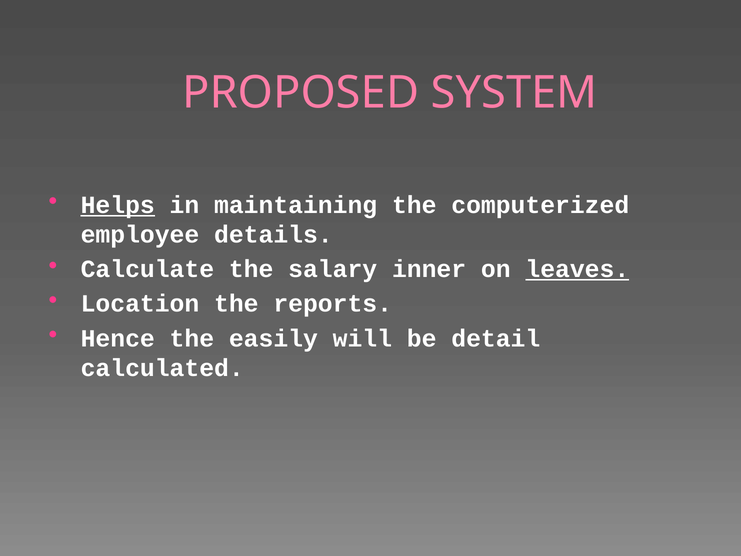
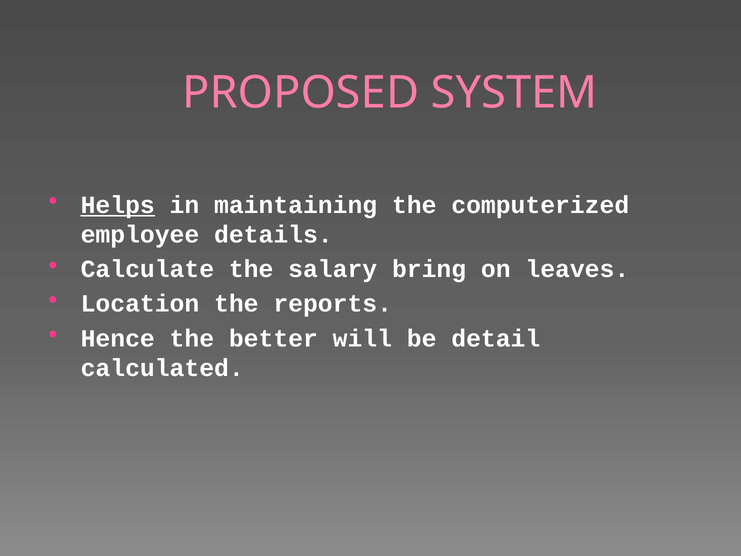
inner: inner -> bring
leaves underline: present -> none
easily: easily -> better
